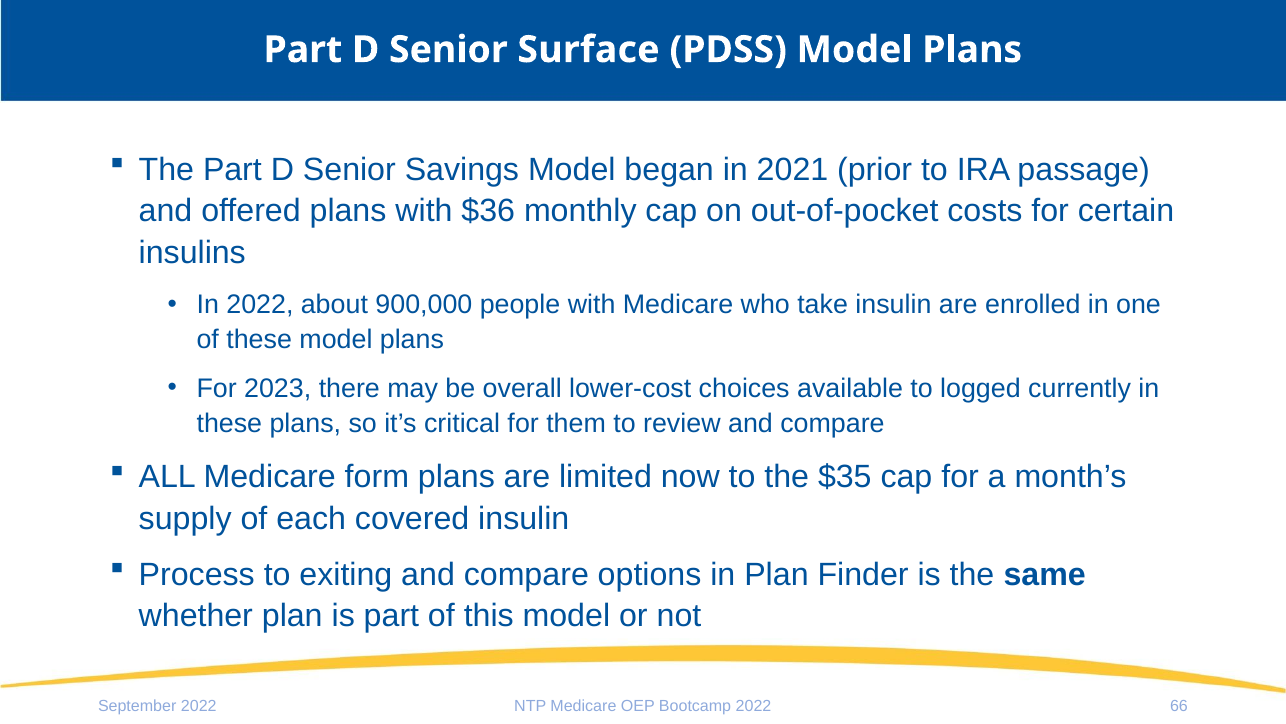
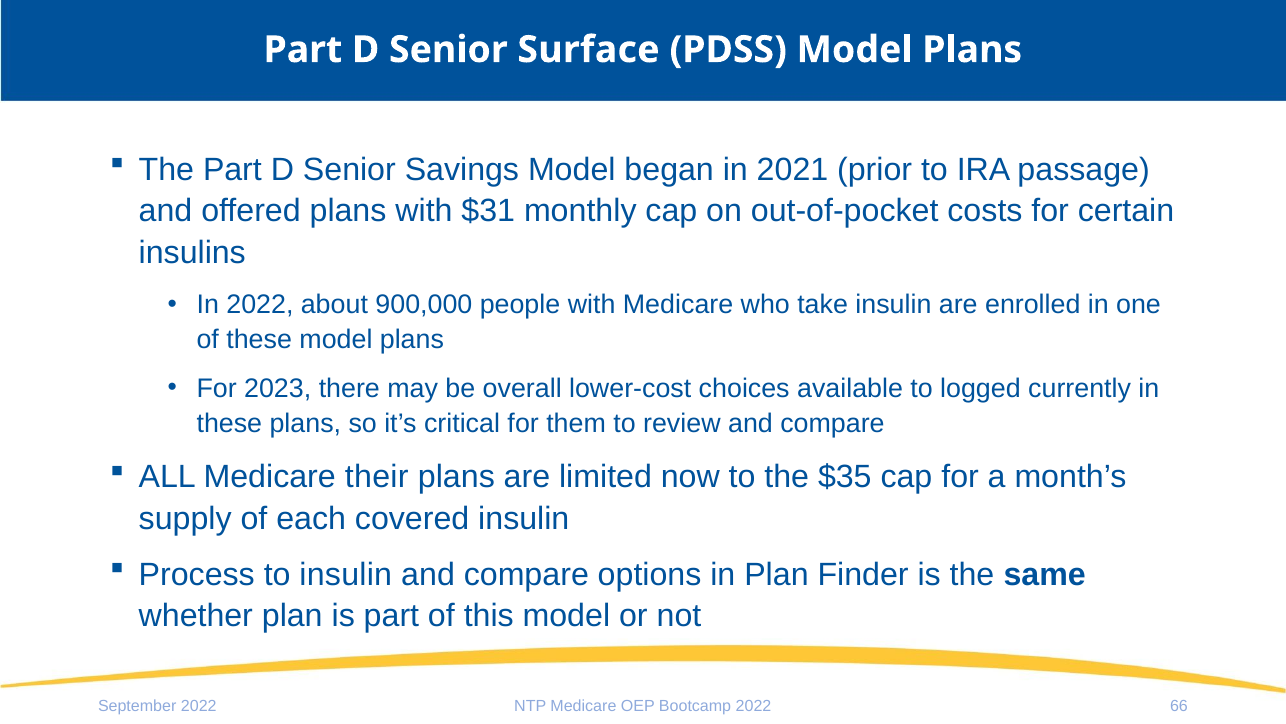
$36: $36 -> $31
form: form -> their
to exiting: exiting -> insulin
